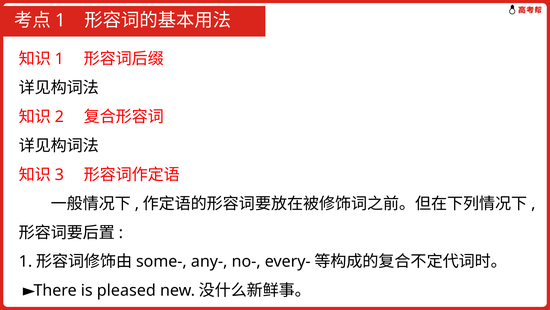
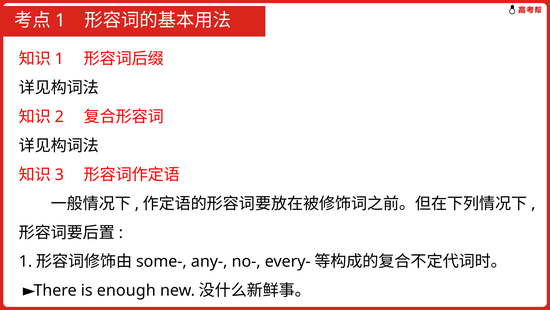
pleased: pleased -> enough
